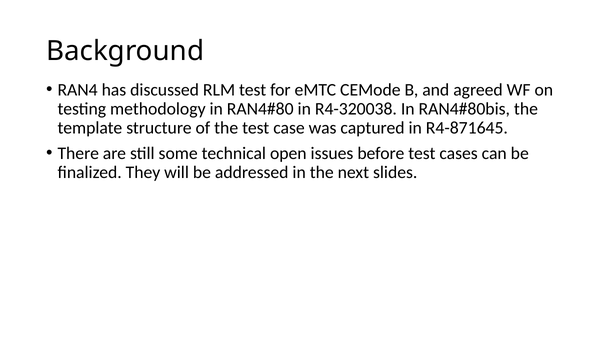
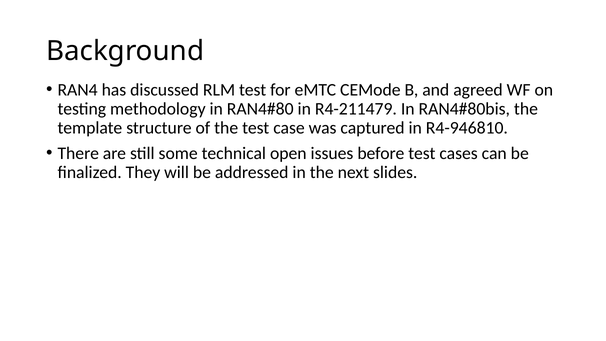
R4-320038: R4-320038 -> R4-211479
R4-871645: R4-871645 -> R4-946810
